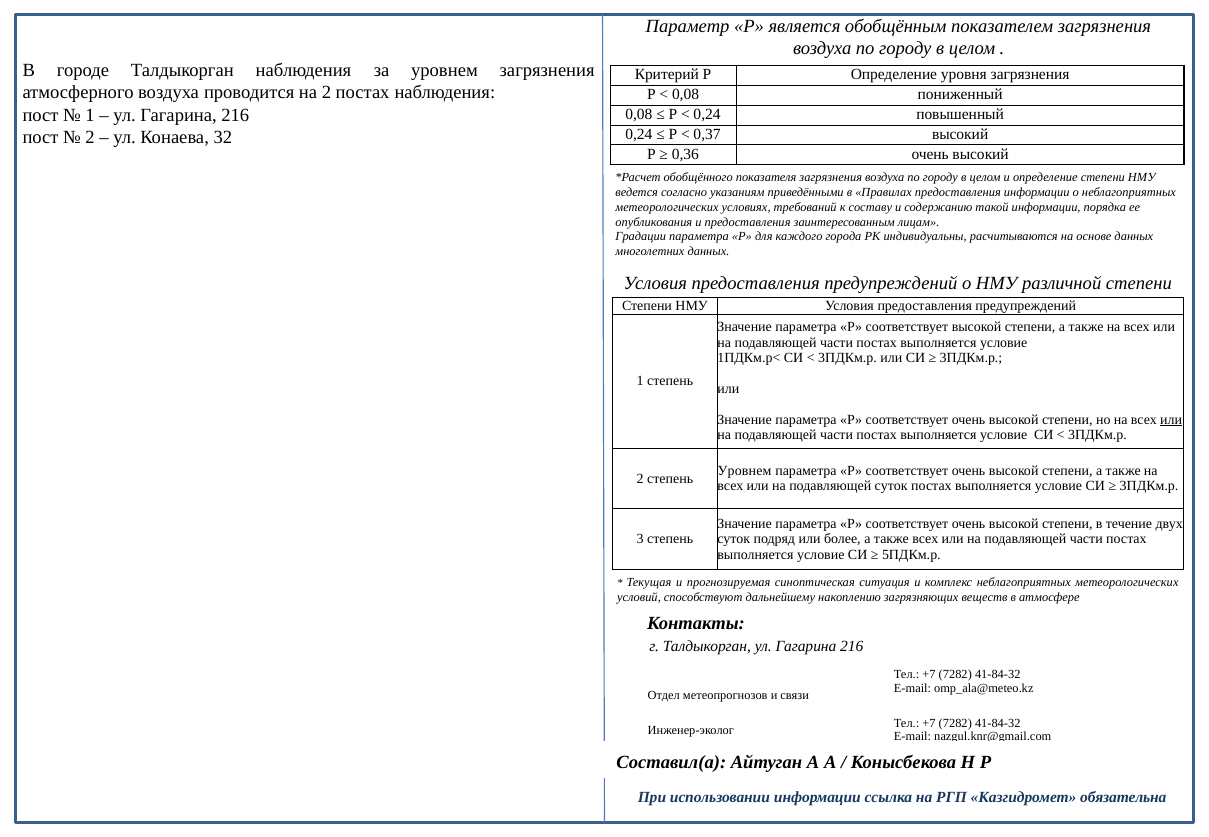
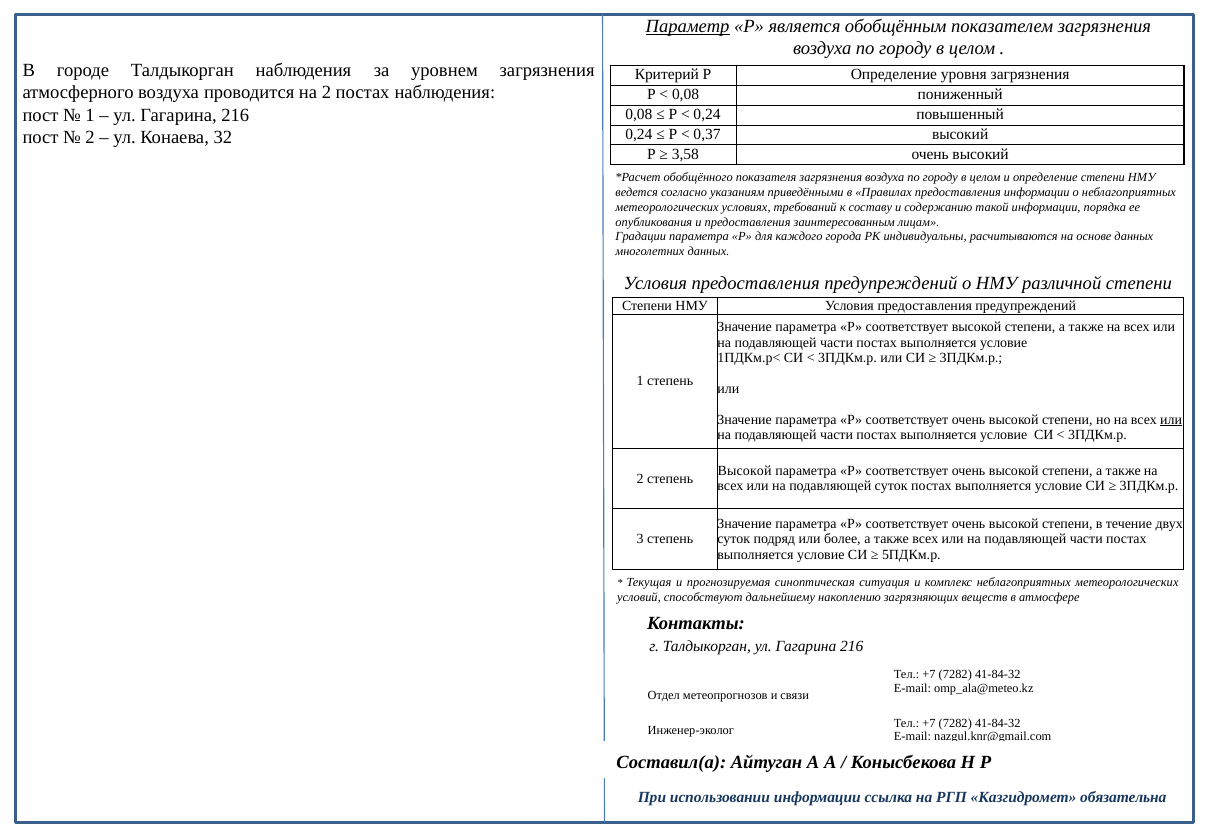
Параметр underline: none -> present
0,36: 0,36 -> 3,58
Уровнем at (745, 471): Уровнем -> Высокой
